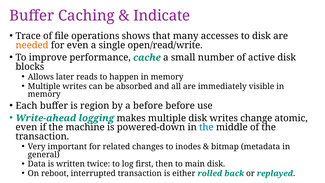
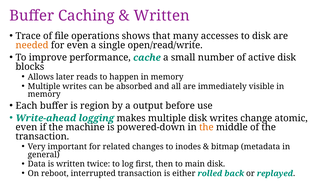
Indicate at (162, 16): Indicate -> Written
a before: before -> output
the at (206, 127) colour: blue -> orange
